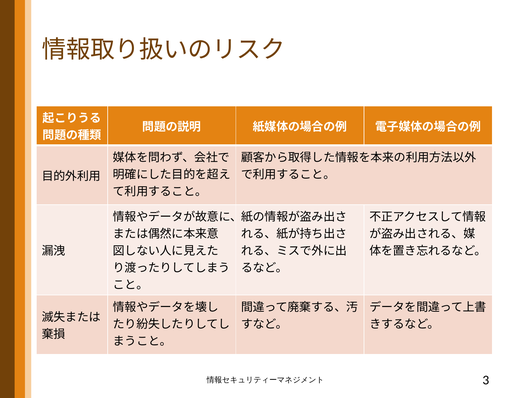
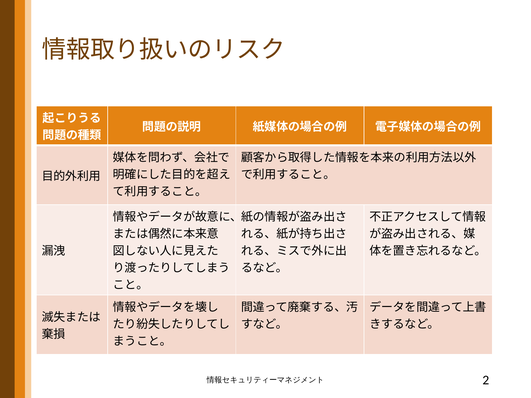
3: 3 -> 2
